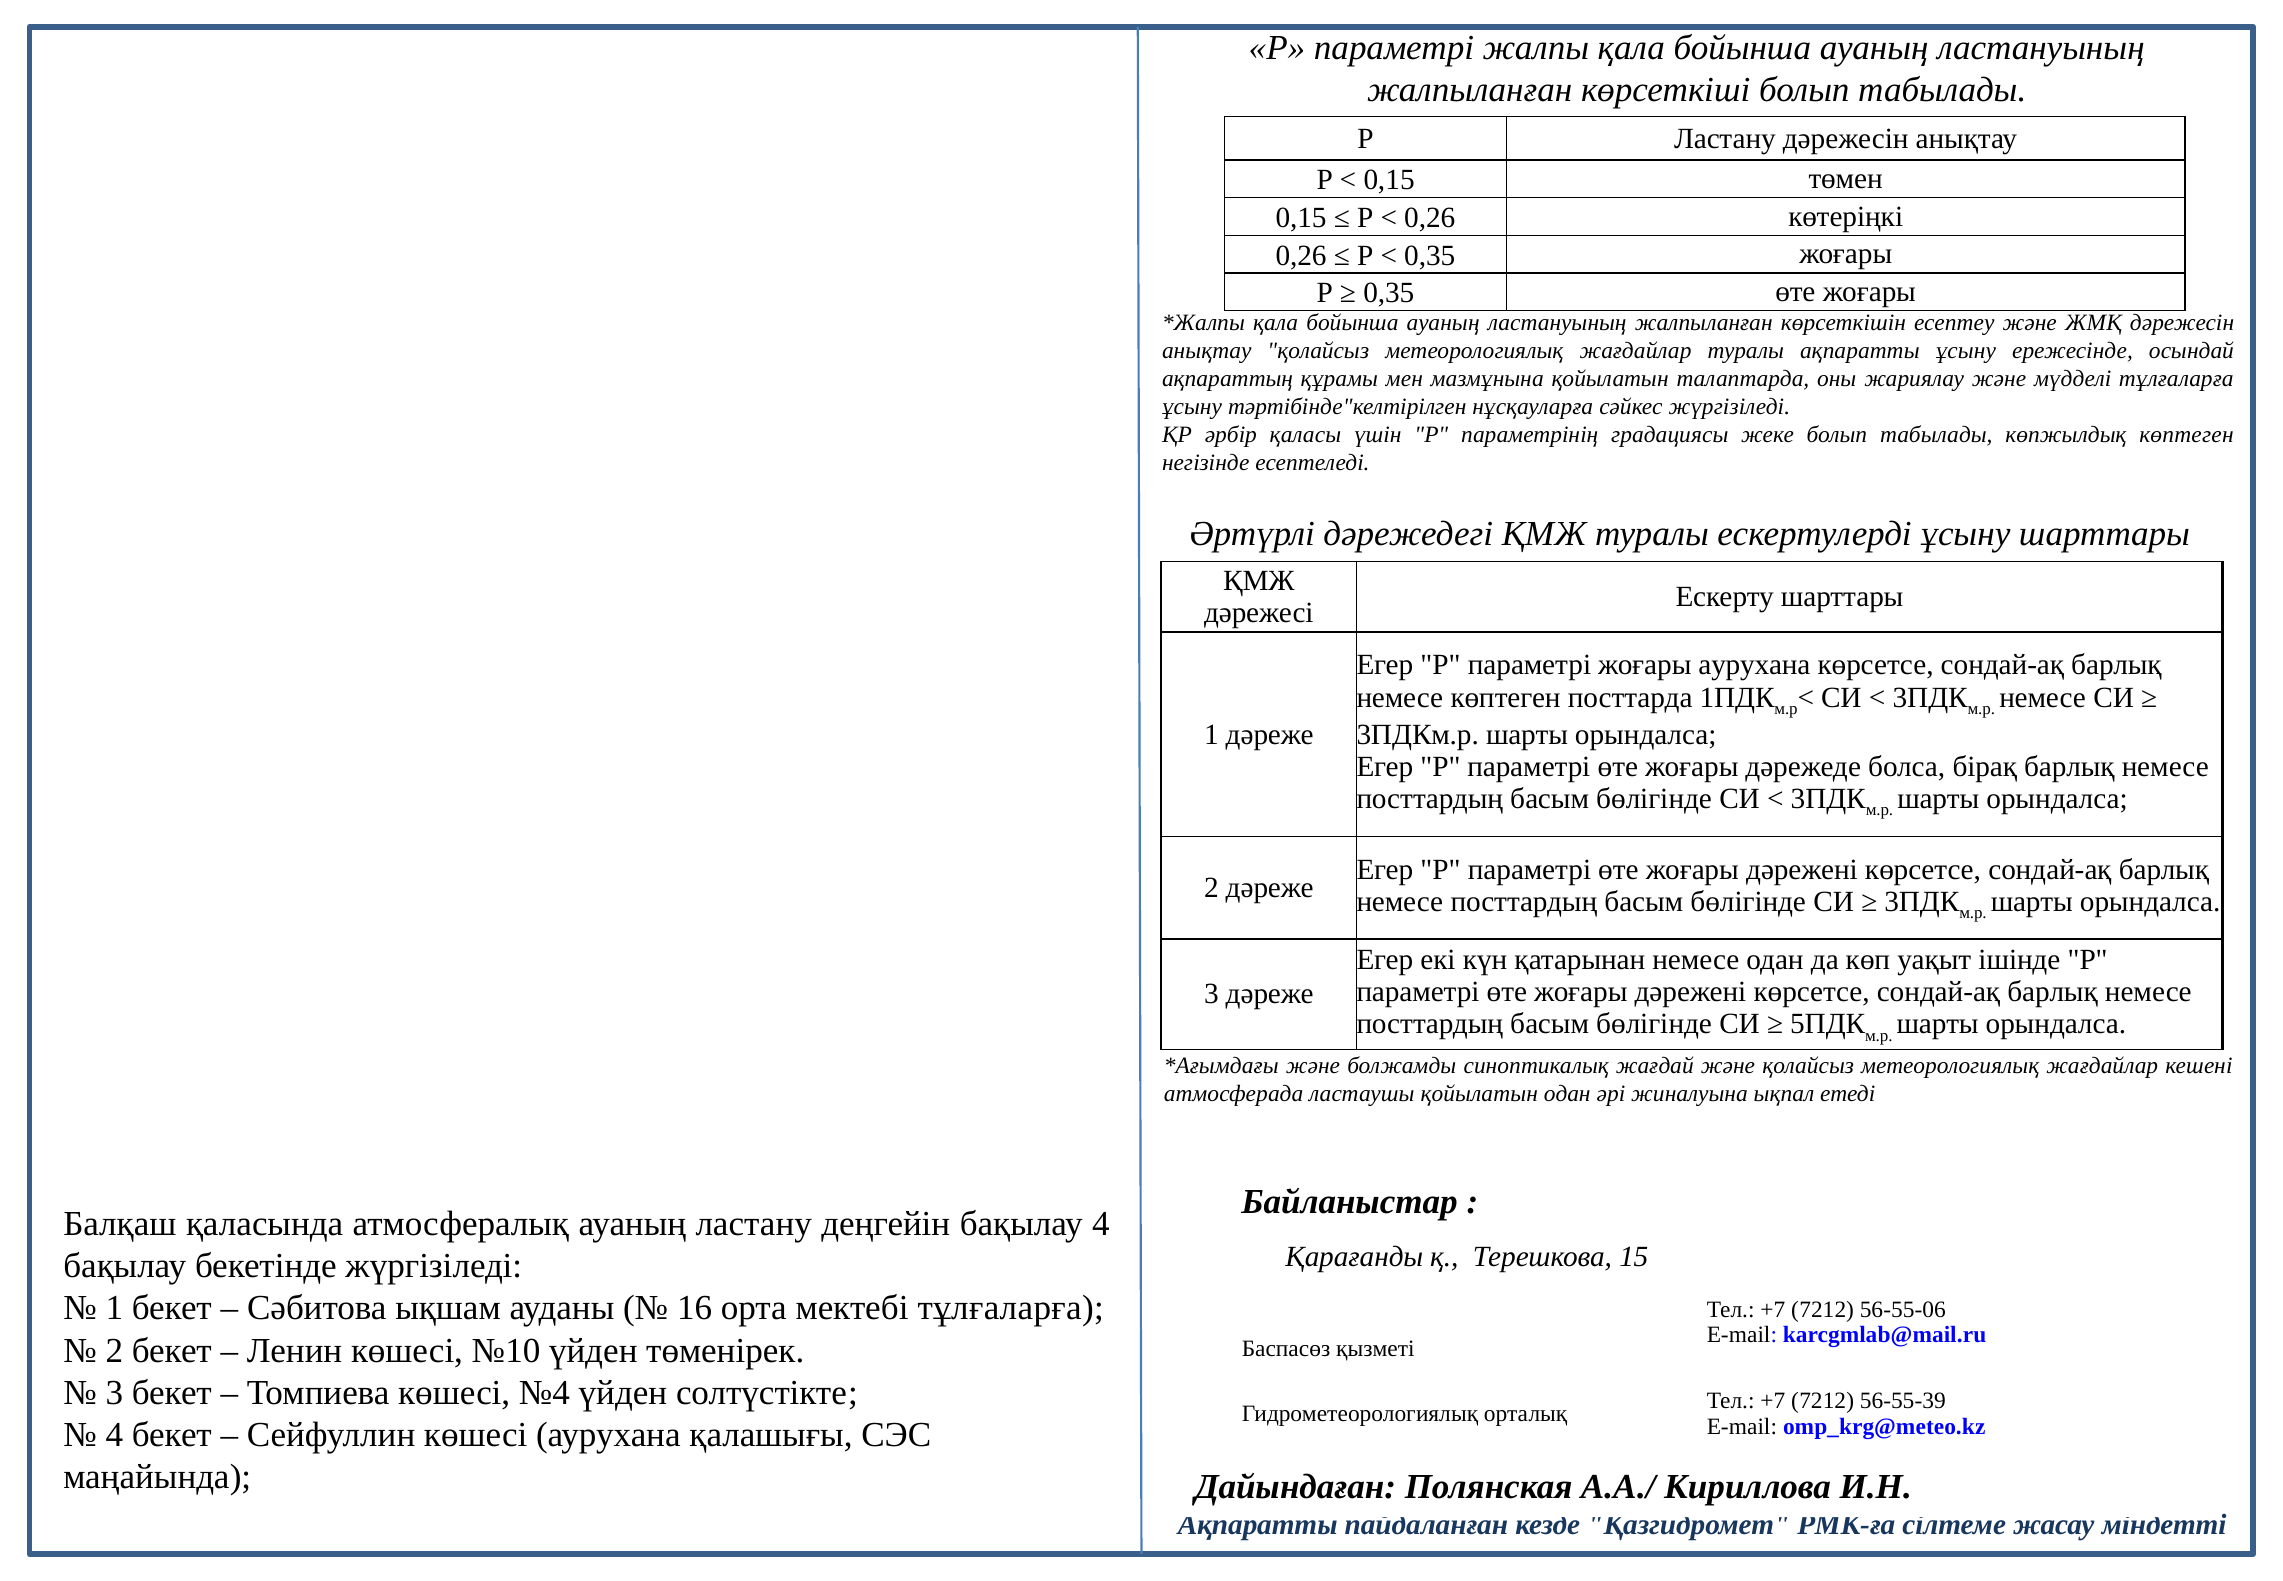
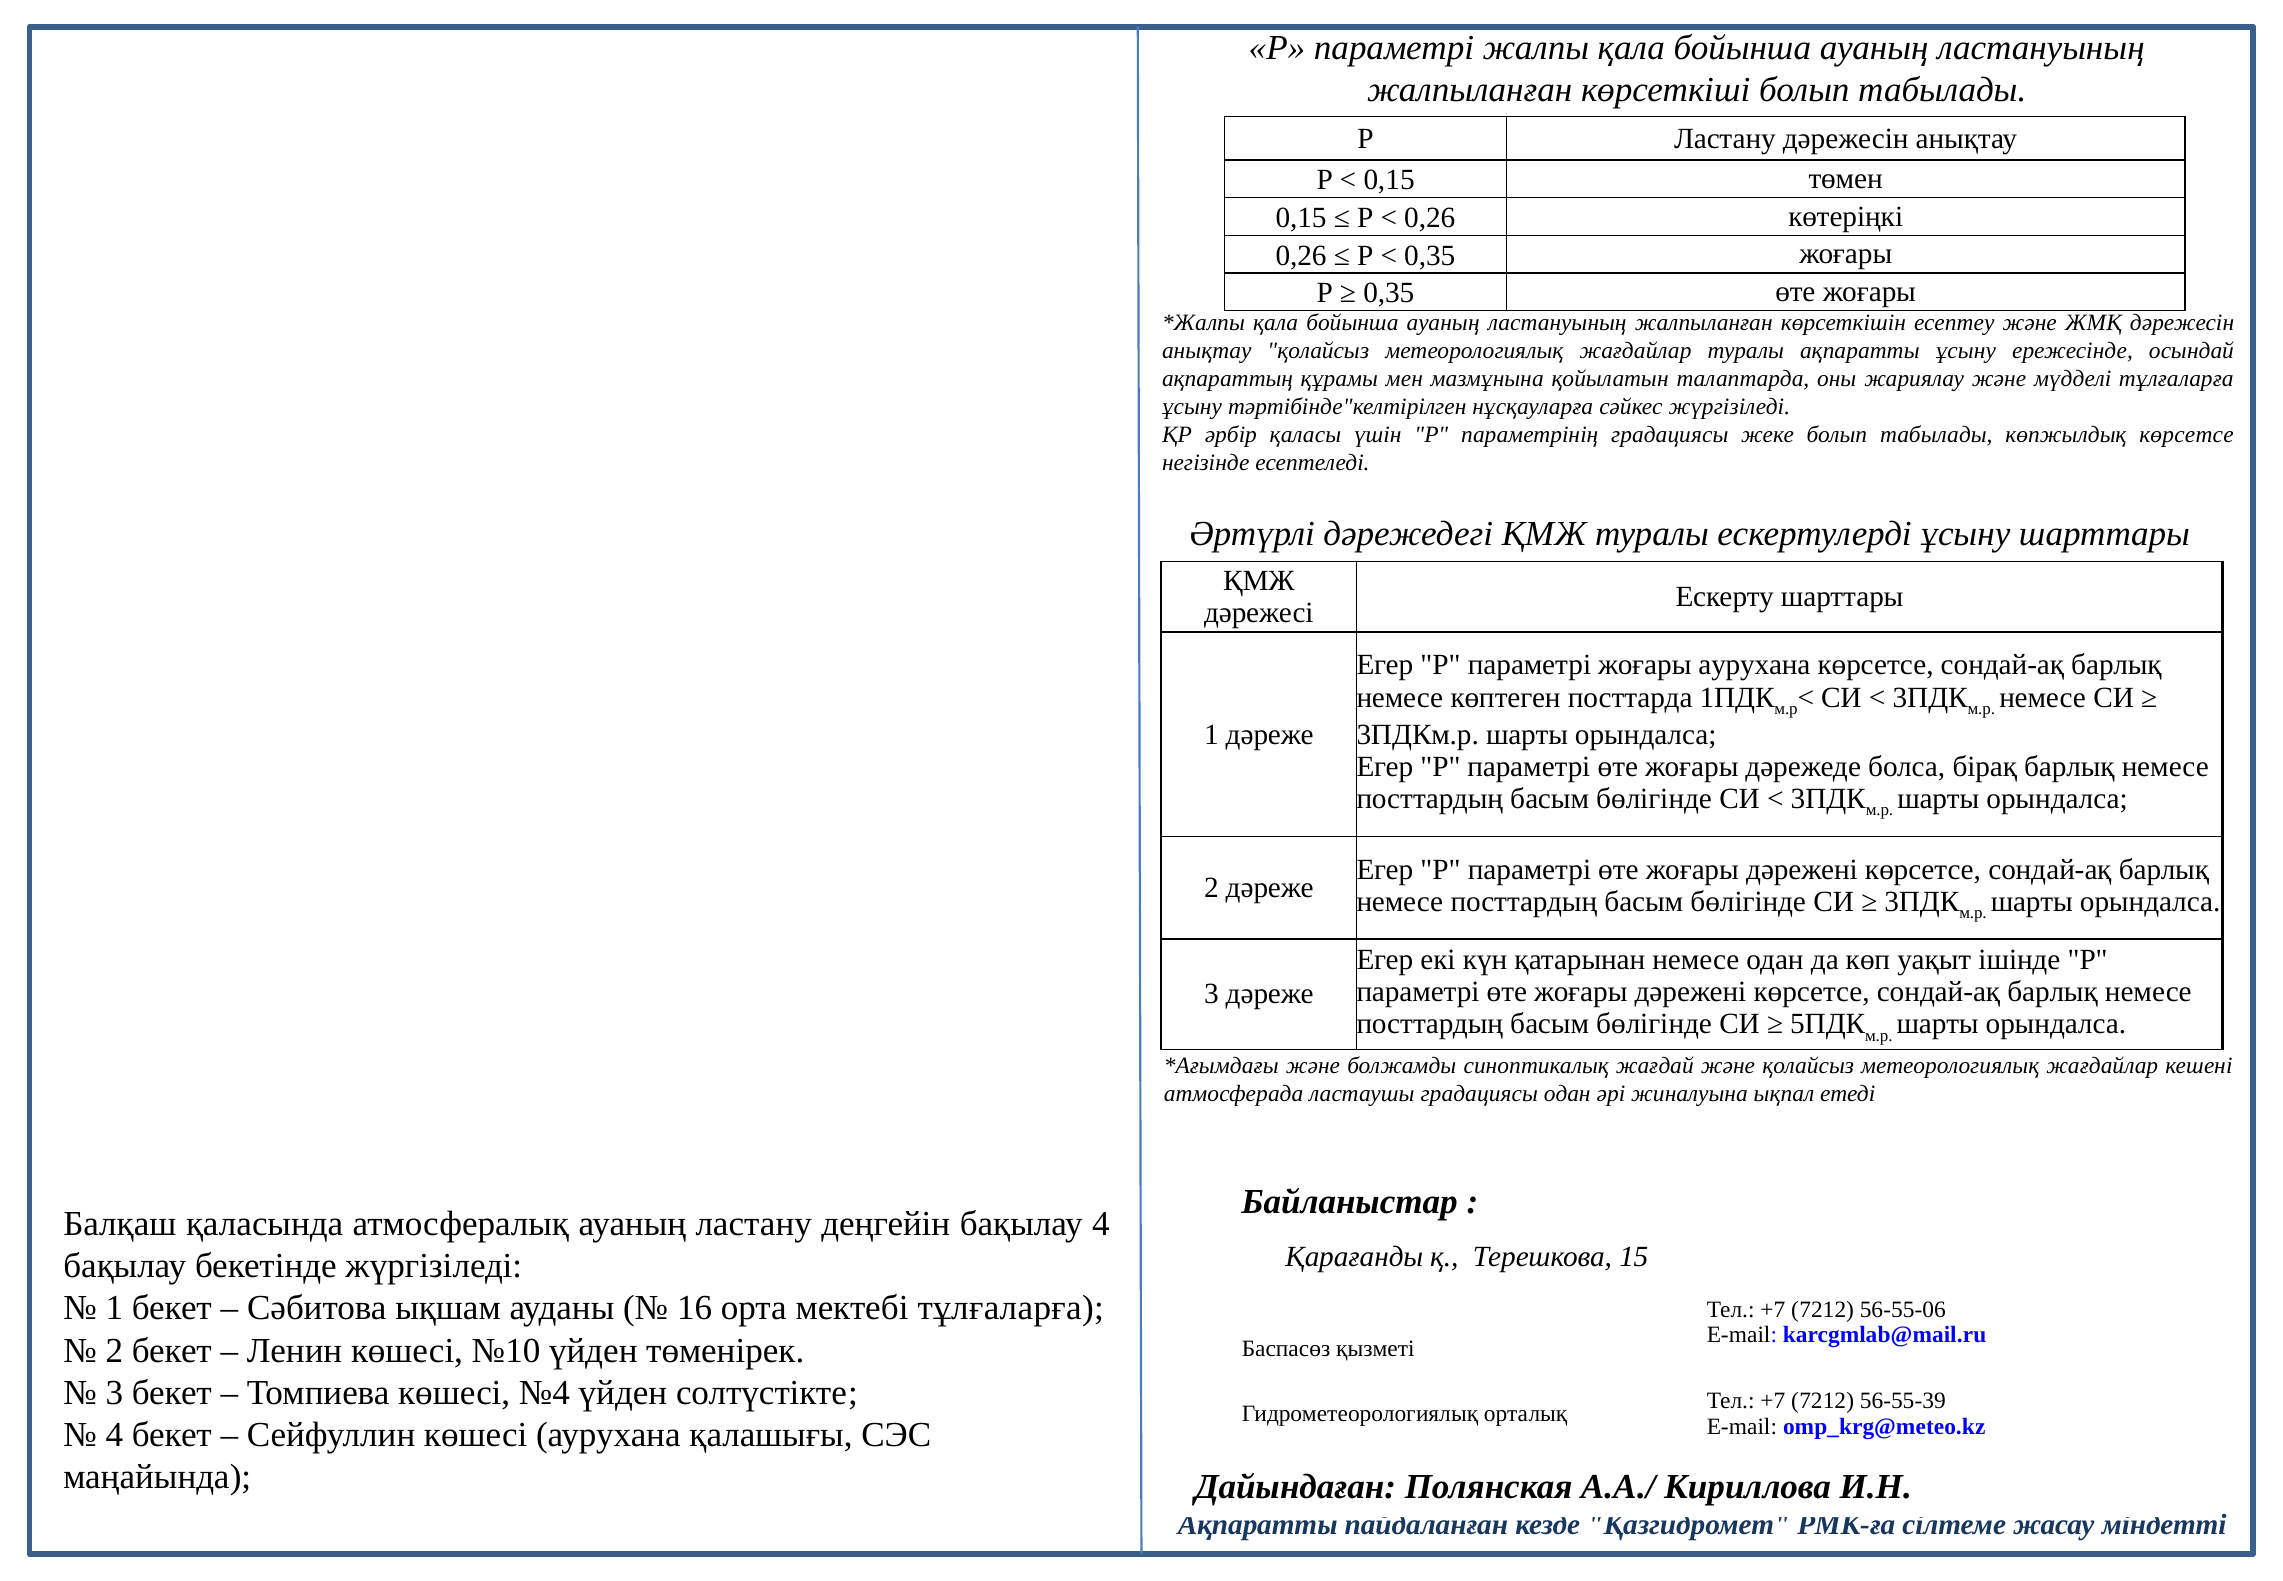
көпжылдық көптеген: көптеген -> көрсетсе
ластаушы қойылатын: қойылатын -> градациясы
